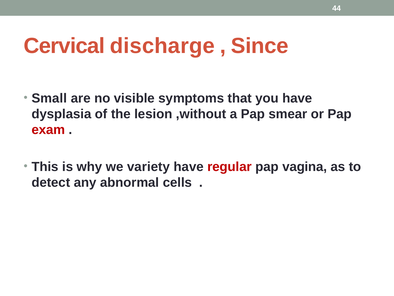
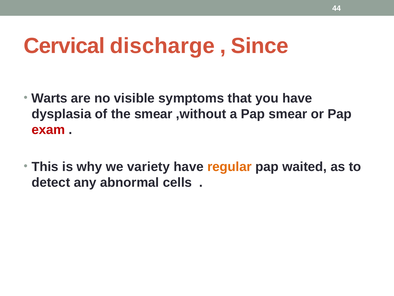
Small: Small -> Warts
the lesion: lesion -> smear
regular colour: red -> orange
vagina: vagina -> waited
